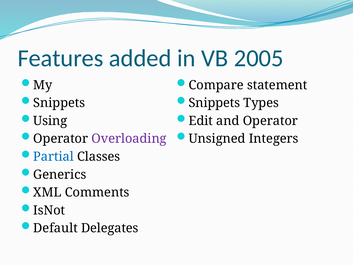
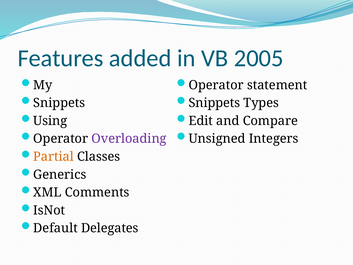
Compare at (216, 85): Compare -> Operator
and Operator: Operator -> Compare
Partial colour: blue -> orange
